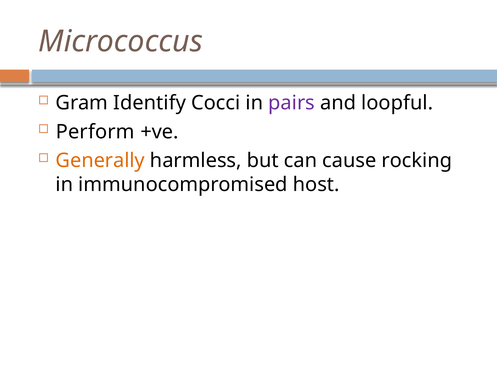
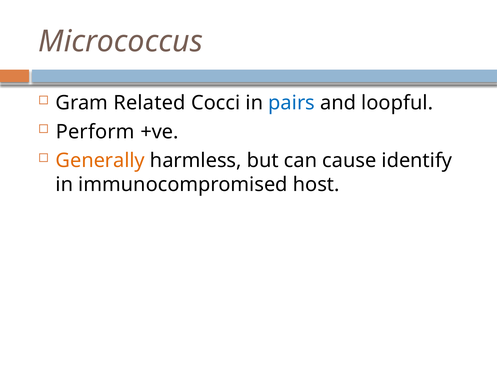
Identify: Identify -> Related
pairs colour: purple -> blue
rocking: rocking -> identify
